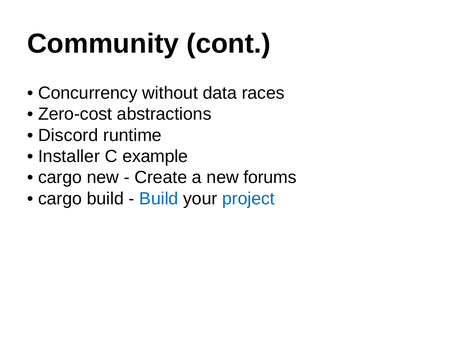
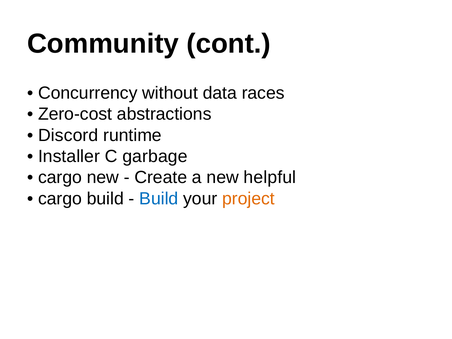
example: example -> garbage
forums: forums -> helpful
project colour: blue -> orange
